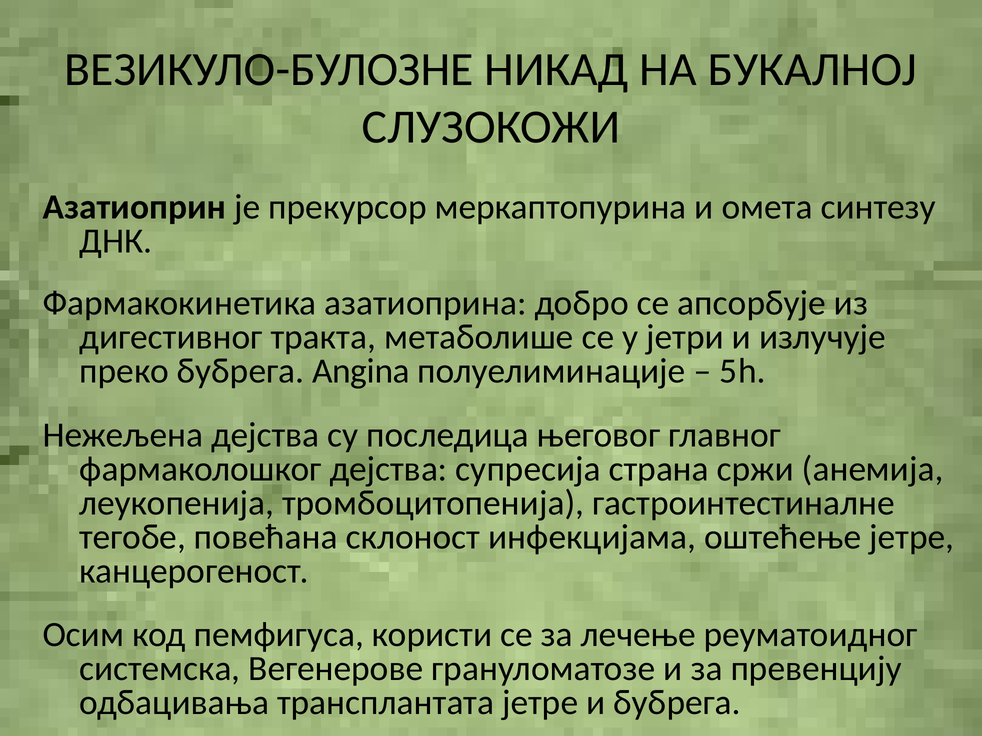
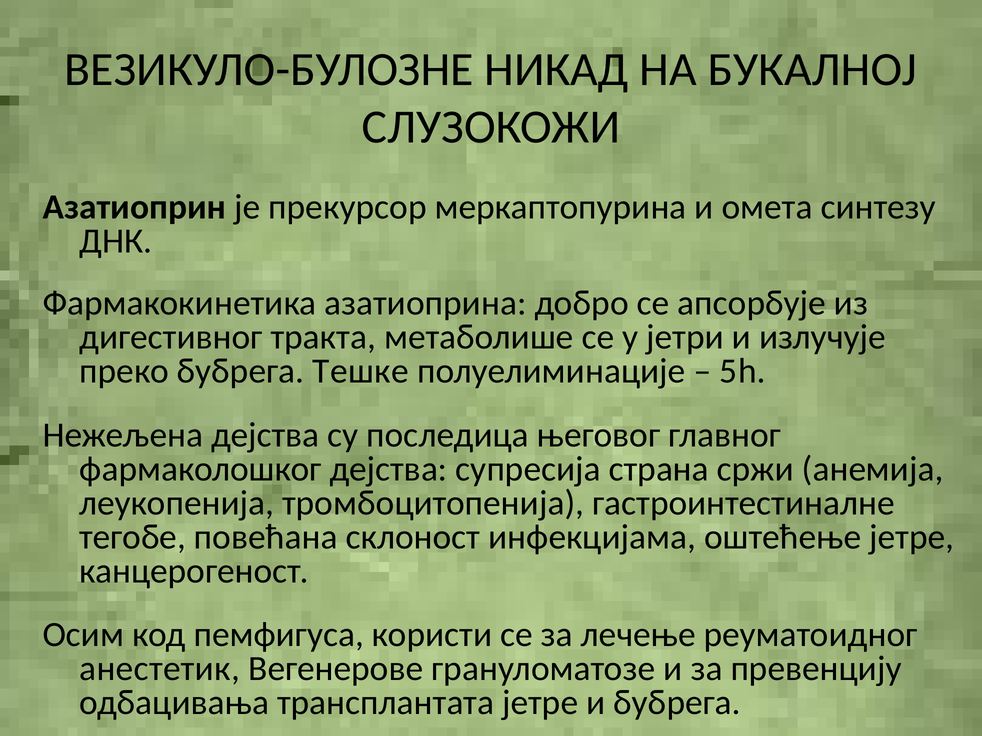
Angina: Angina -> Тешке
системска: системска -> анестетик
